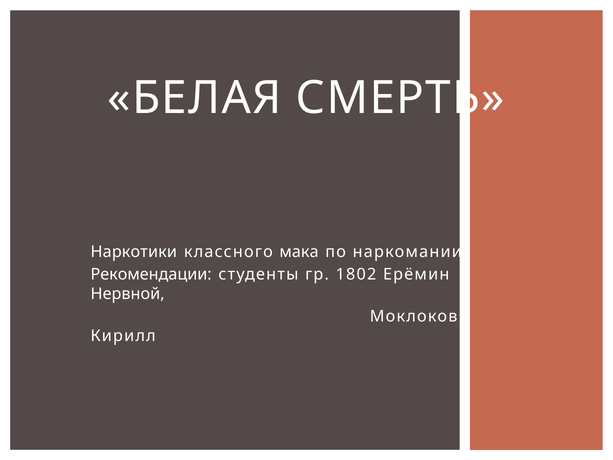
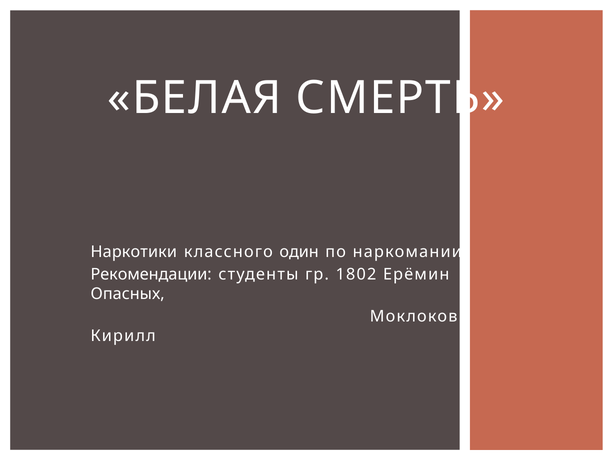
мака: мака -> один
Нервной: Нервной -> Опасных
